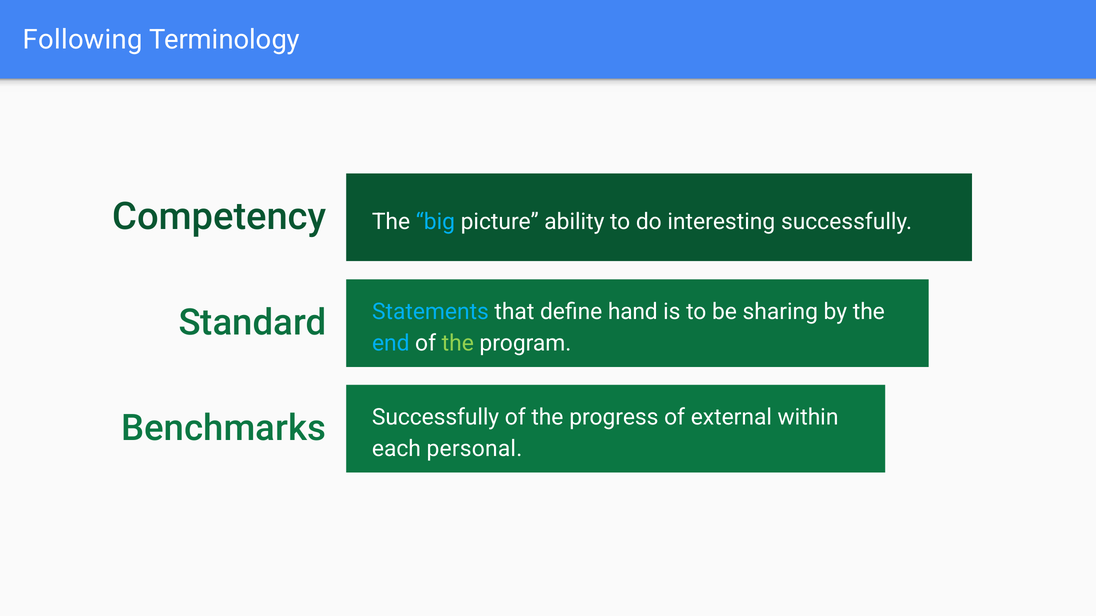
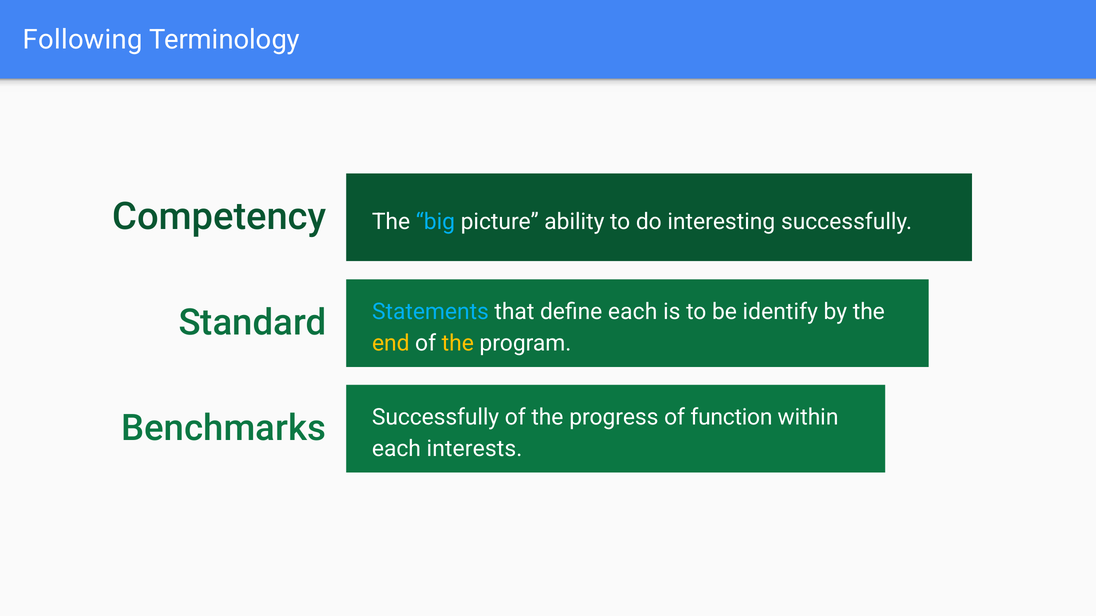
define hand: hand -> each
sharing: sharing -> identify
end colour: light blue -> yellow
the at (458, 343) colour: light green -> yellow
external: external -> function
personal: personal -> interests
